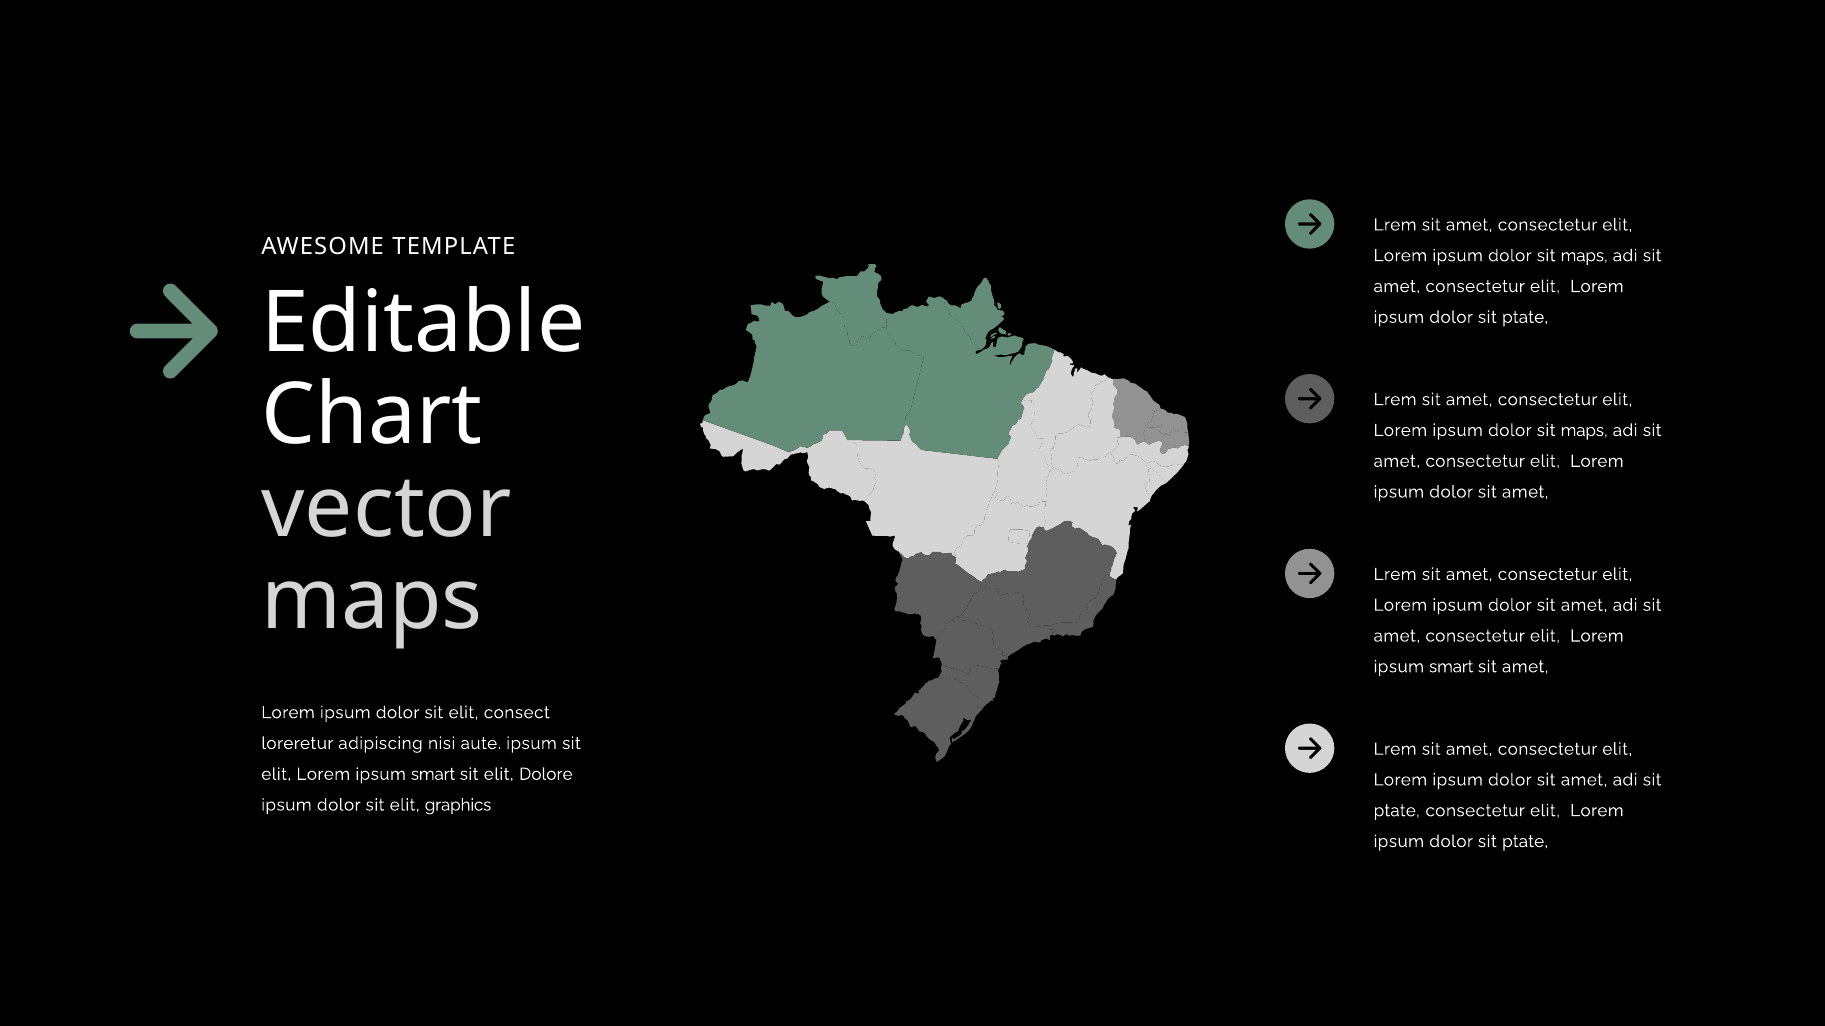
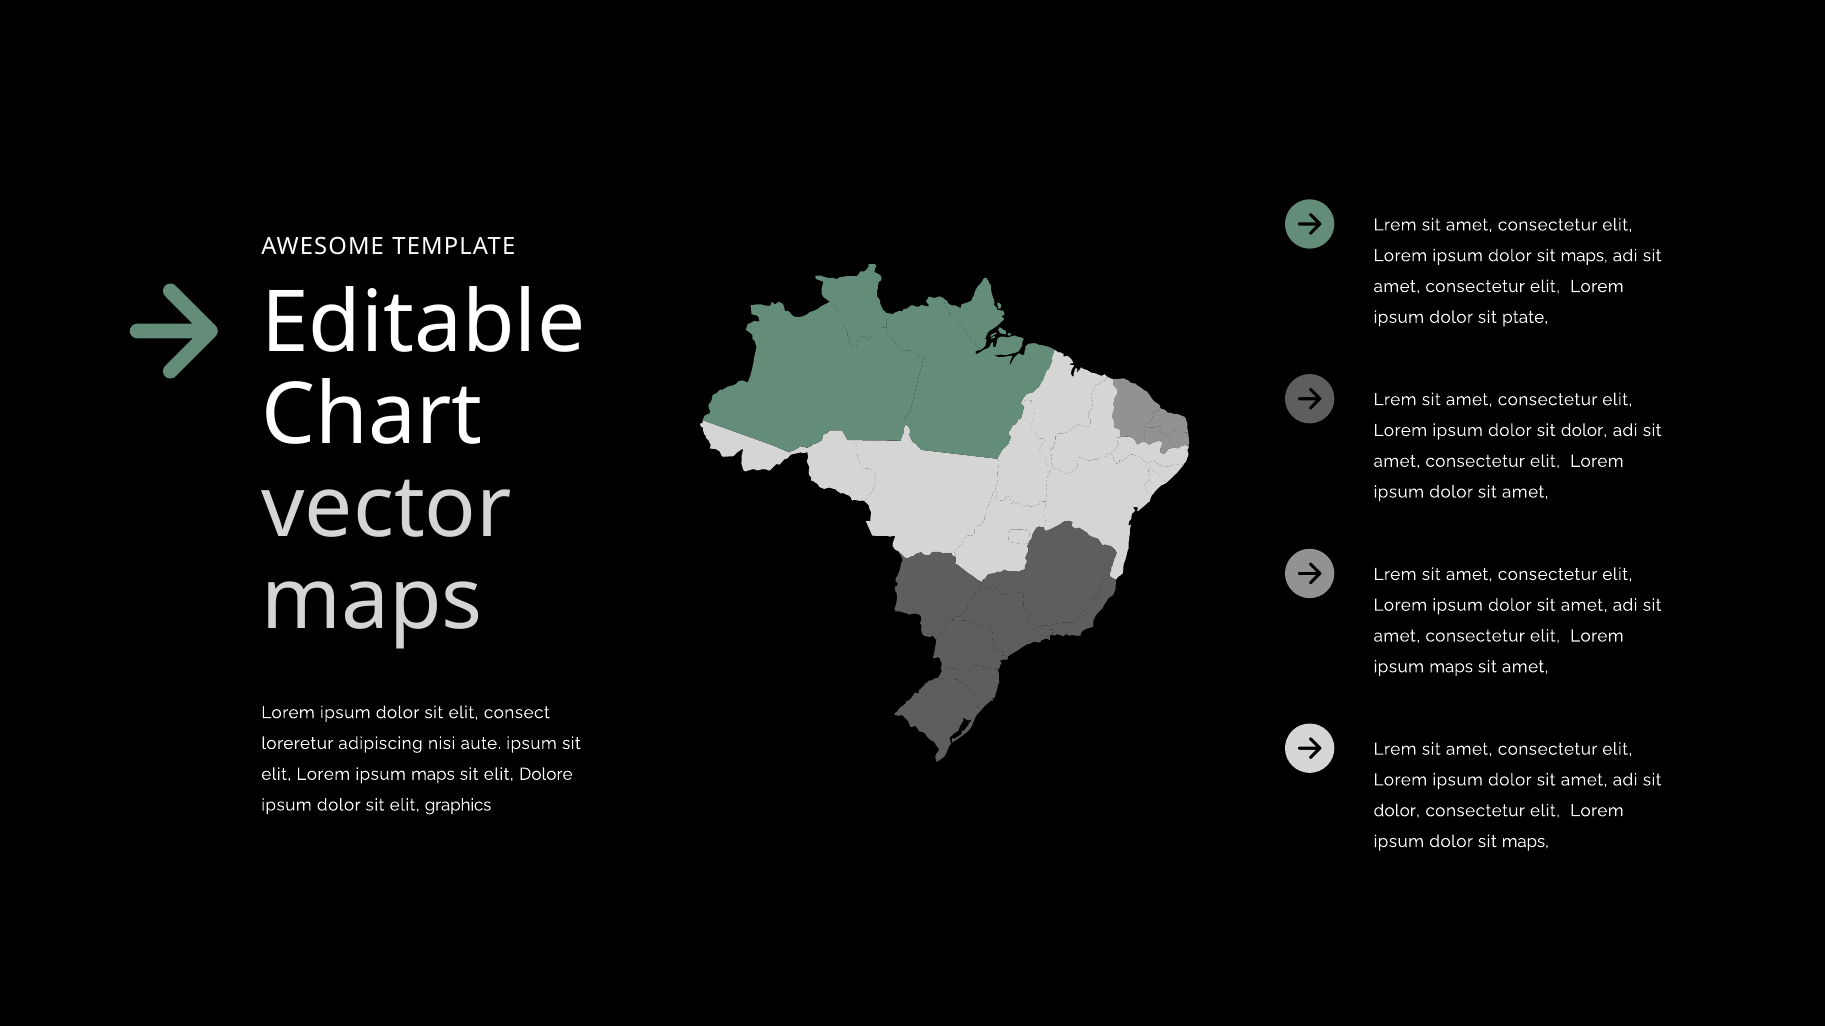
maps at (1584, 431): maps -> dolor
smart at (1451, 667): smart -> maps
smart at (433, 775): smart -> maps
ptate at (1397, 811): ptate -> dolor
ptate at (1525, 842): ptate -> maps
